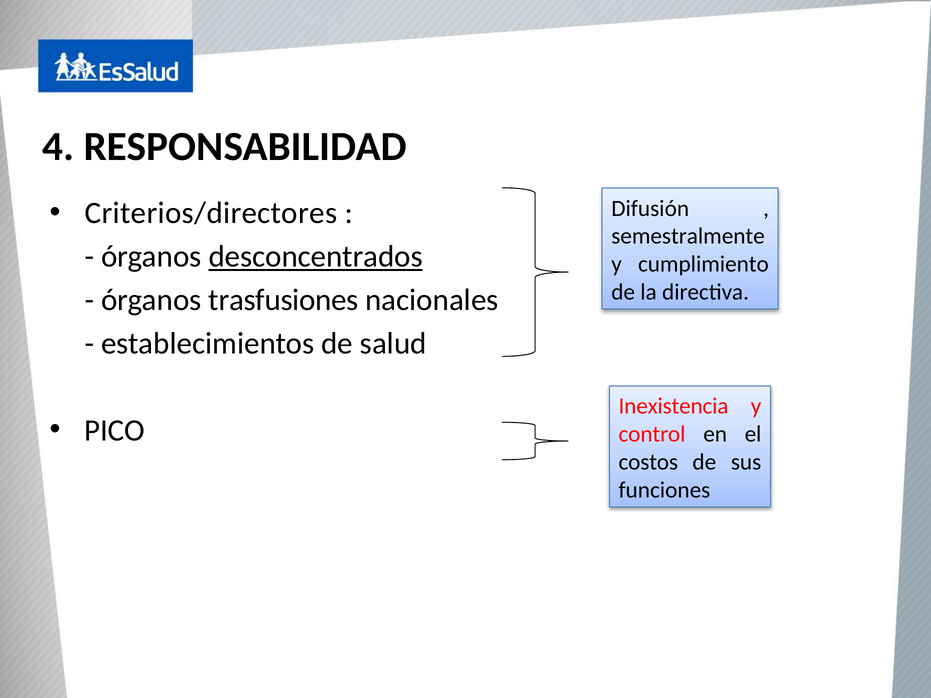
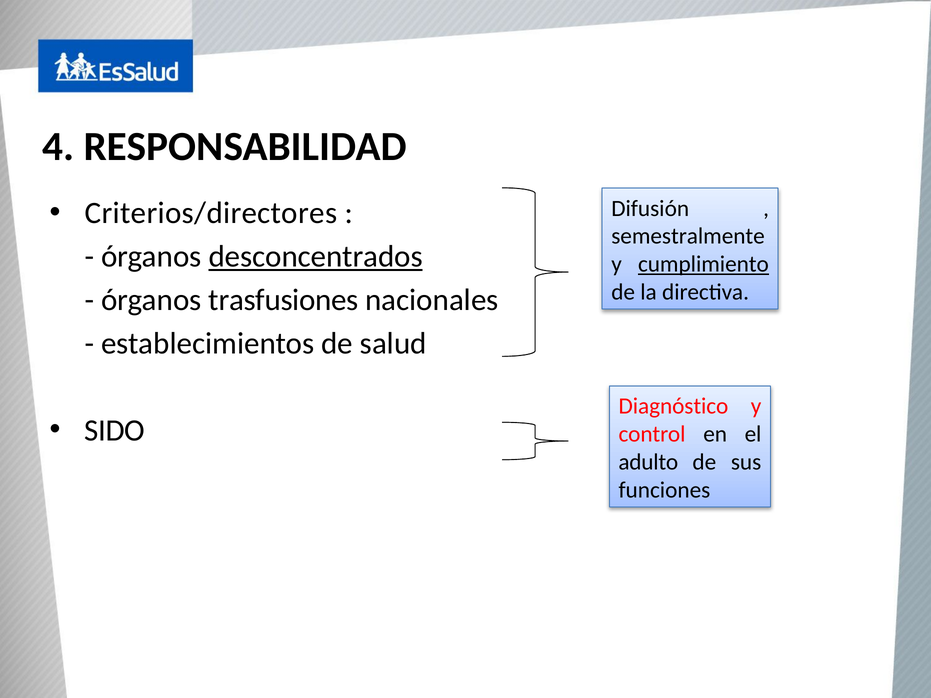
cumplimiento underline: none -> present
Inexistencia: Inexistencia -> Diagnóstico
PICO: PICO -> SIDO
costos: costos -> adulto
